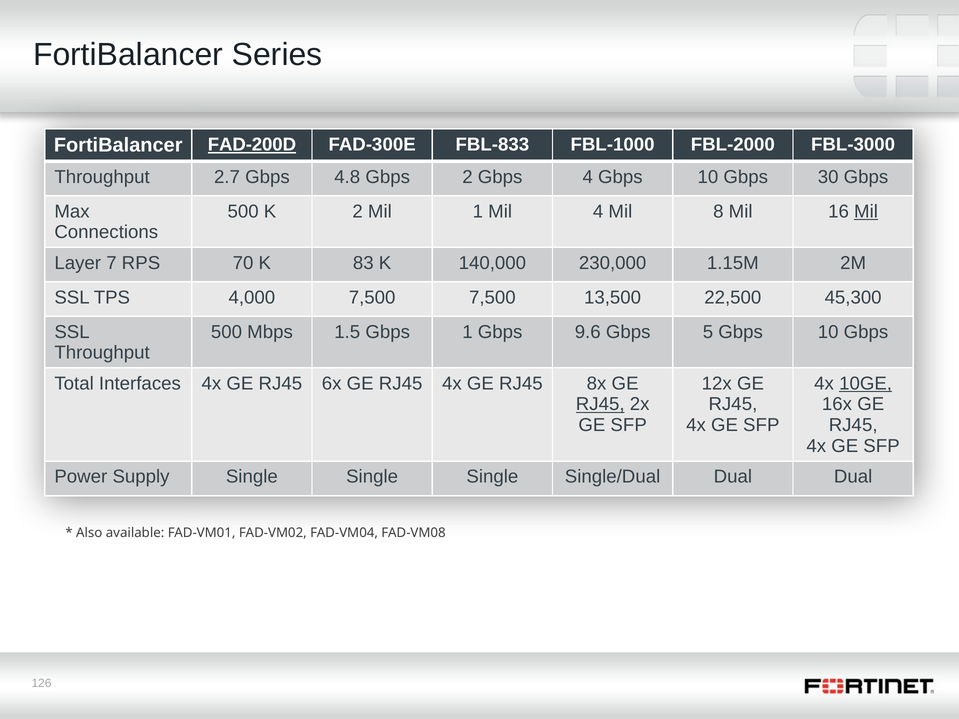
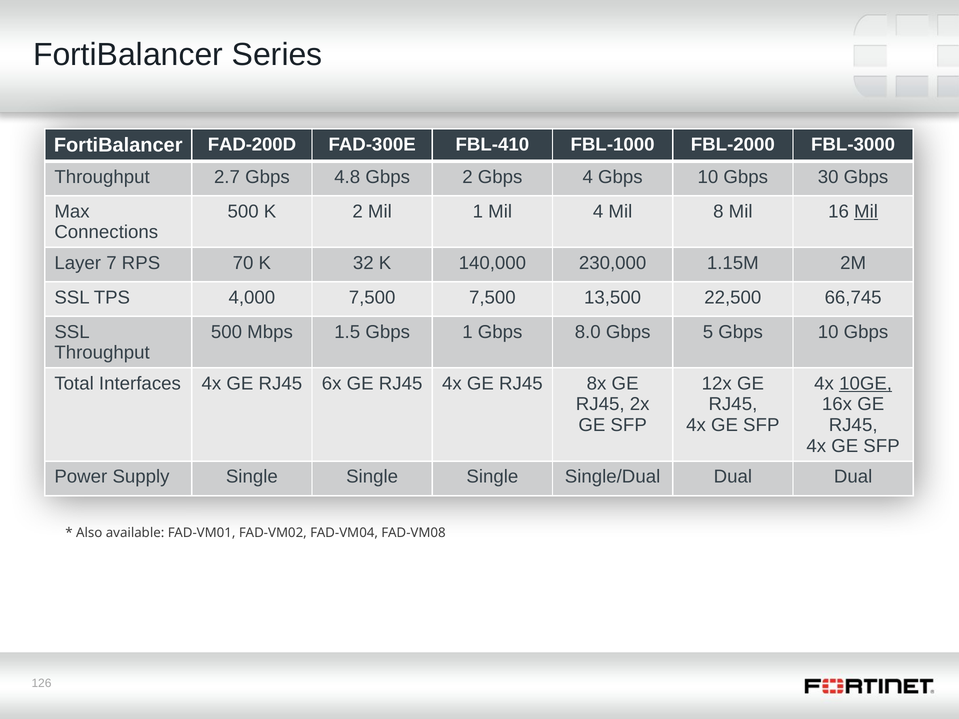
FAD-200D underline: present -> none
FBL-833: FBL-833 -> FBL-410
83: 83 -> 32
45,300: 45,300 -> 66,745
9.6: 9.6 -> 8.0
RJ45 at (600, 404) underline: present -> none
